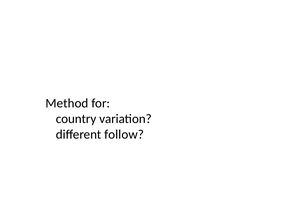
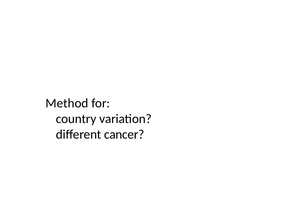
follow: follow -> cancer
